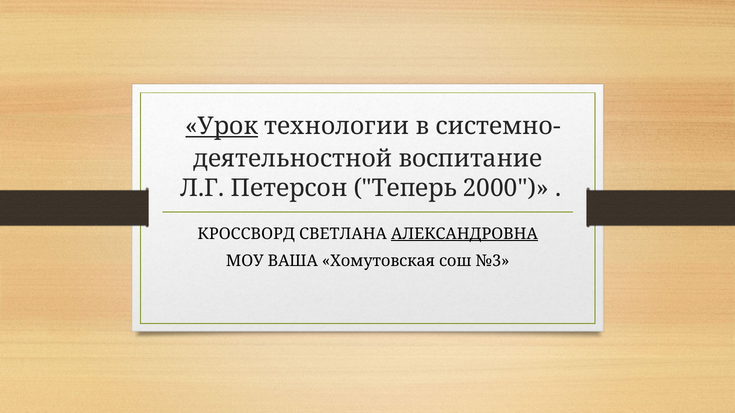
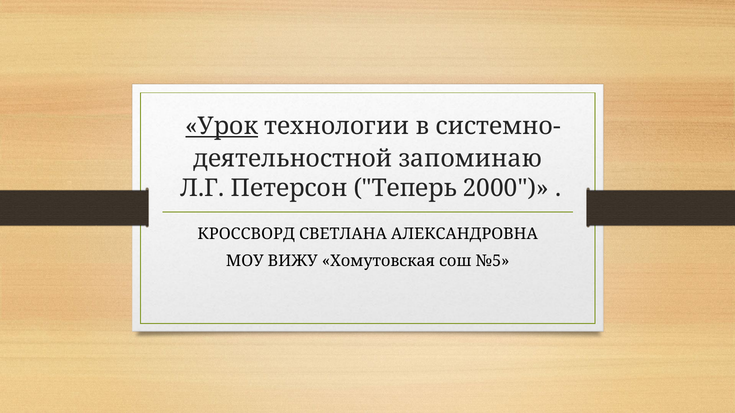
воспитание: воспитание -> запоминаю
АЛЕКСАНДРОВНА underline: present -> none
ВАША: ВАША -> ВИЖУ
№3: №3 -> №5
